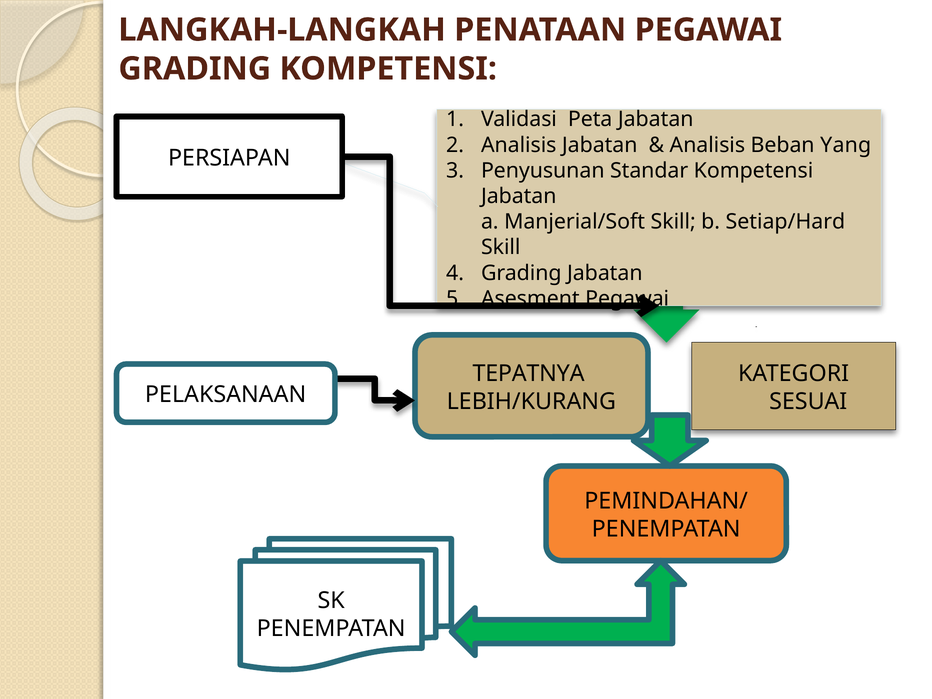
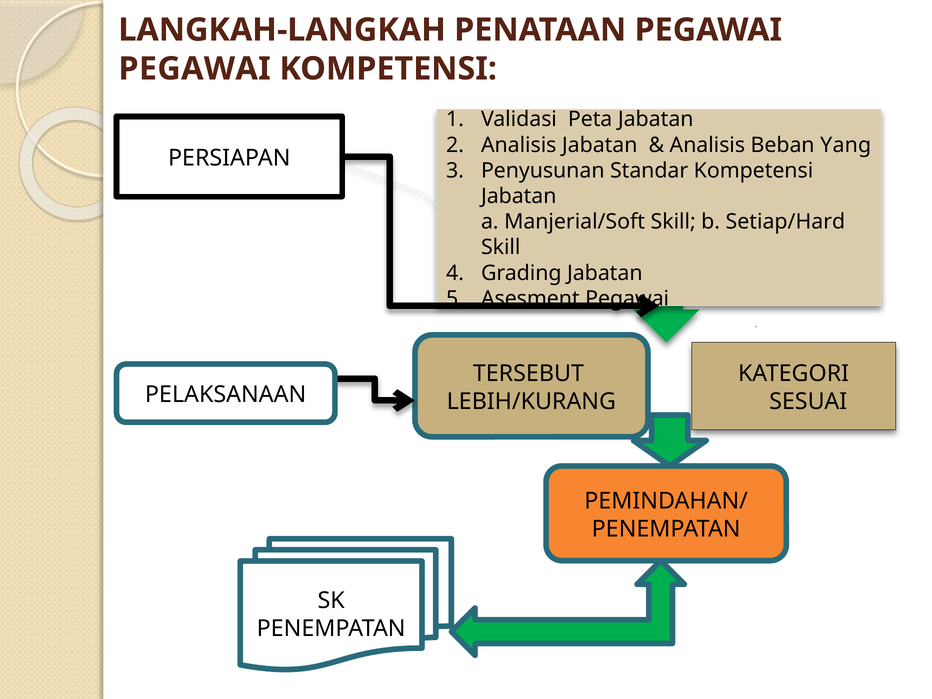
GRADING at (195, 69): GRADING -> PEGAWAI
TEPATNYA: TEPATNYA -> TERSEBUT
